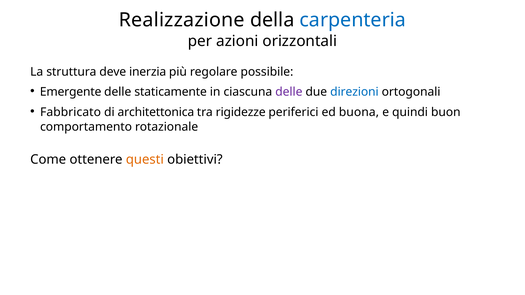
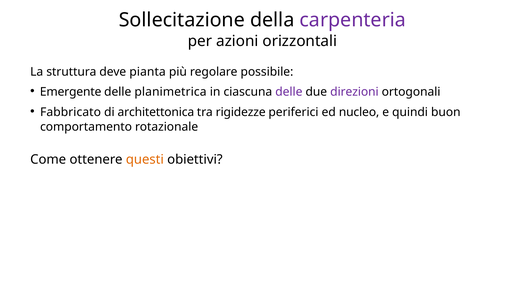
Realizzazione: Realizzazione -> Sollecitazione
carpenteria colour: blue -> purple
inerzia: inerzia -> pianta
staticamente: staticamente -> planimetrica
direzioni colour: blue -> purple
buona: buona -> nucleo
